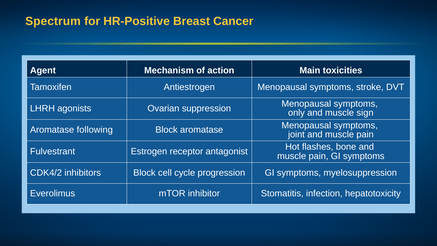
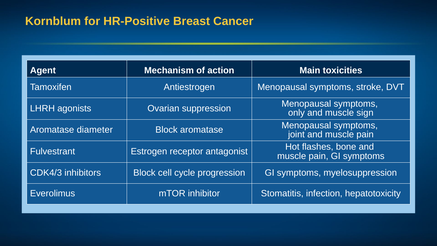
Spectrum: Spectrum -> Kornblum
following: following -> diameter
CDK4/2: CDK4/2 -> CDK4/3
